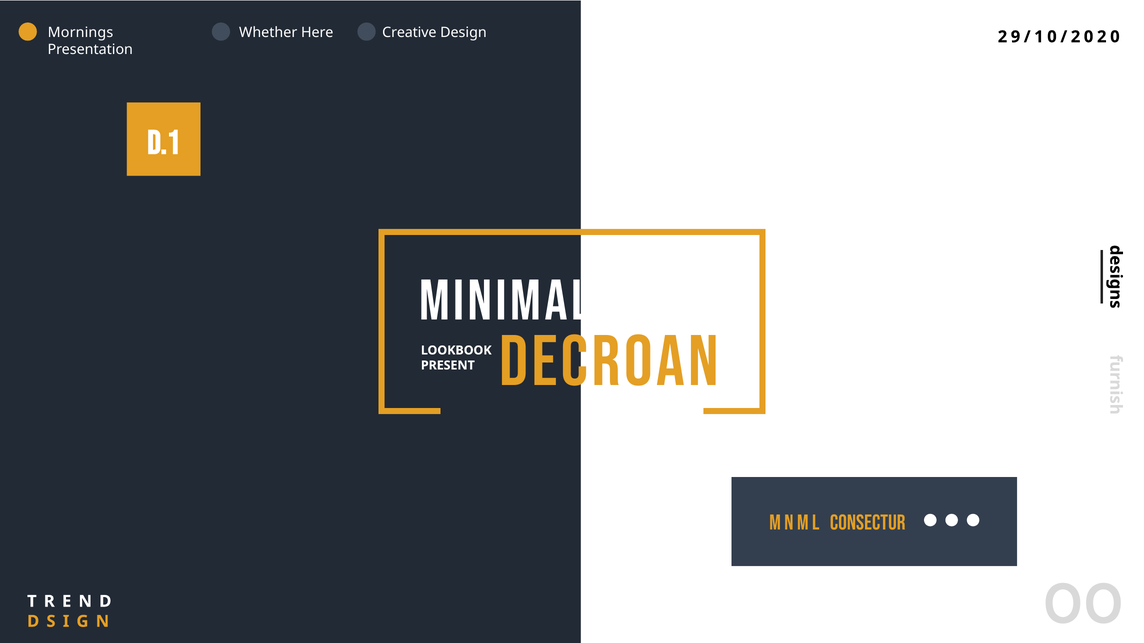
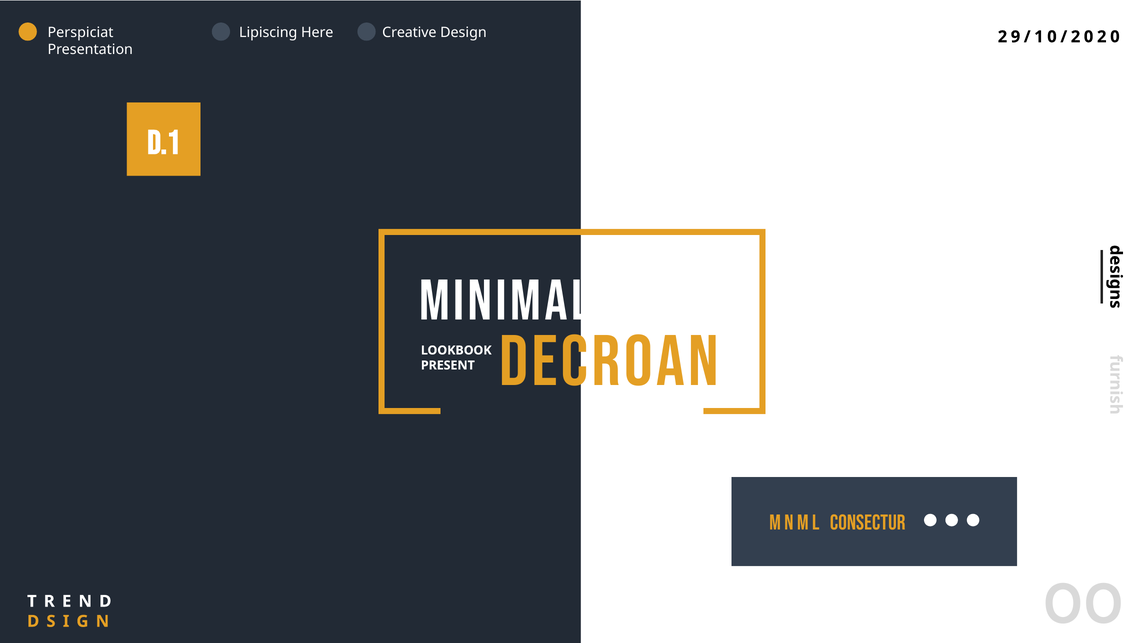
Mornings: Mornings -> Perspiciat
Whether: Whether -> Lipiscing
